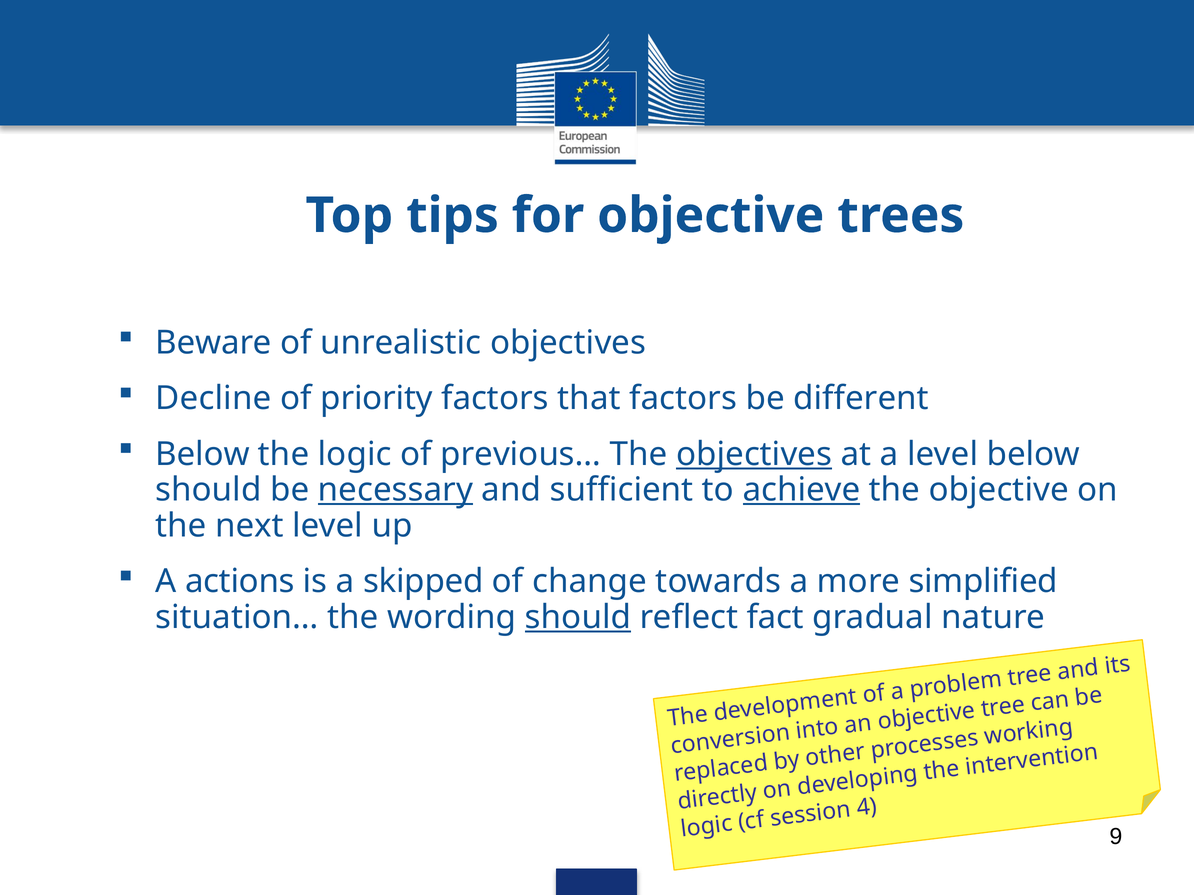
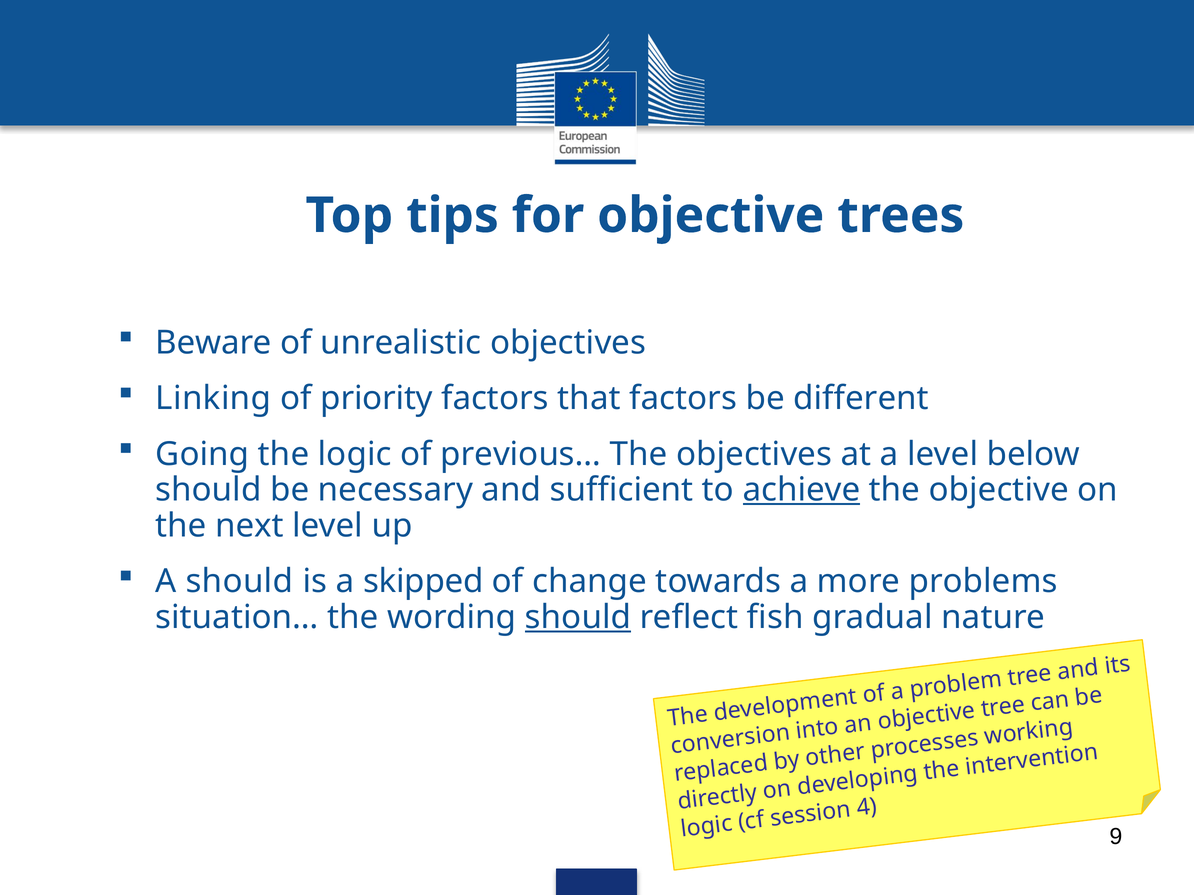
Decline: Decline -> Linking
Below at (203, 454): Below -> Going
objectives at (754, 454) underline: present -> none
necessary underline: present -> none
A actions: actions -> should
simplified: simplified -> problems
fact: fact -> fish
